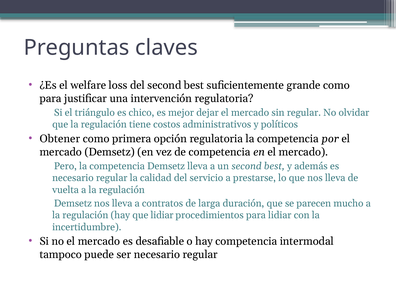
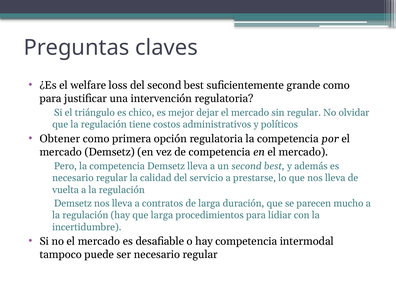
que lidiar: lidiar -> larga
